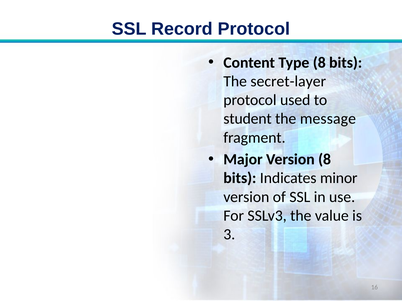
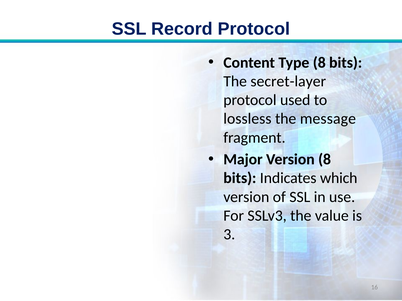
student: student -> lossless
minor: minor -> which
